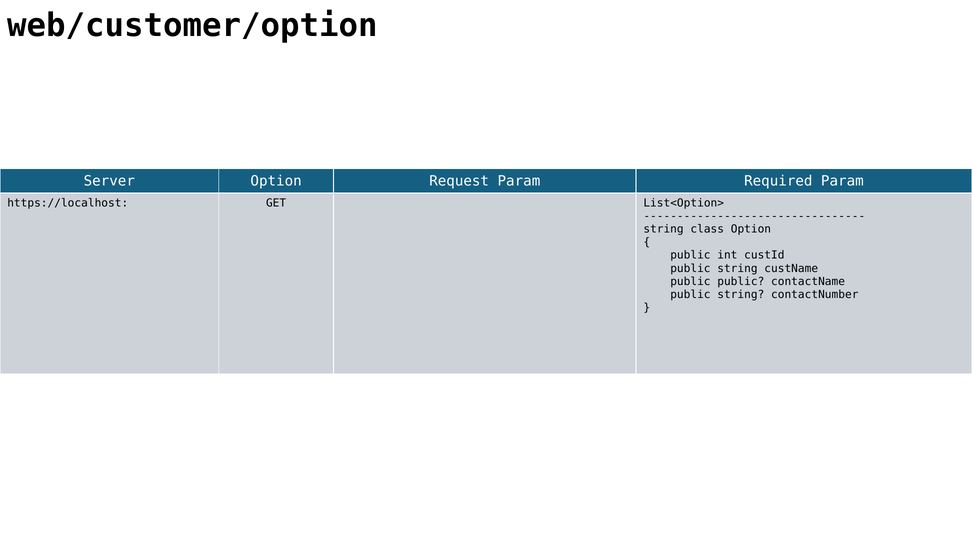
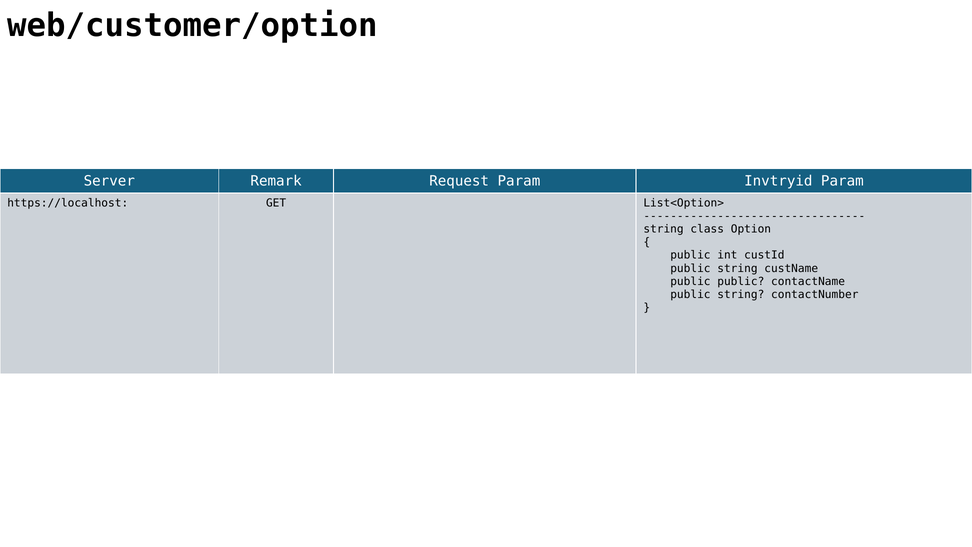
Server Option: Option -> Remark
Required: Required -> Invtryid
